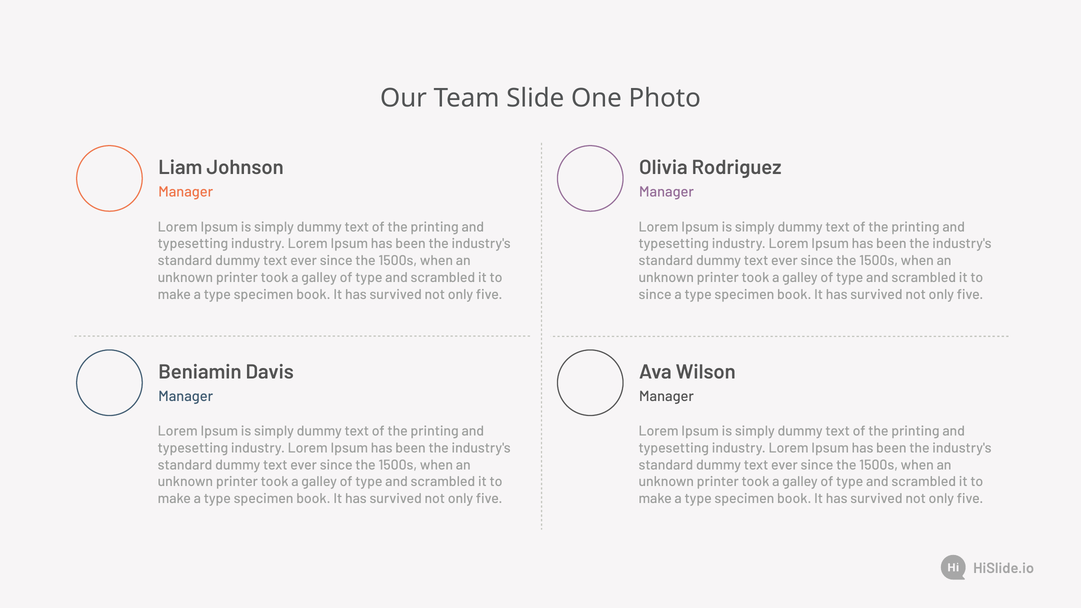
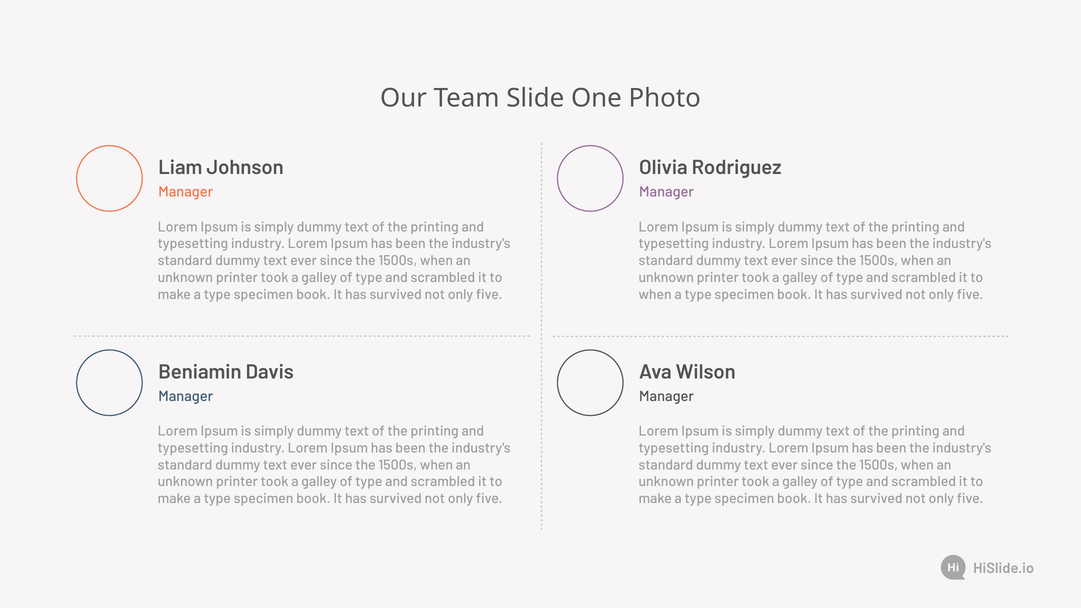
since at (655, 294): since -> when
